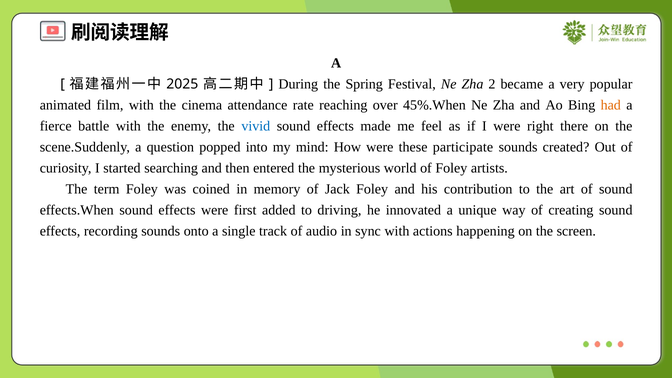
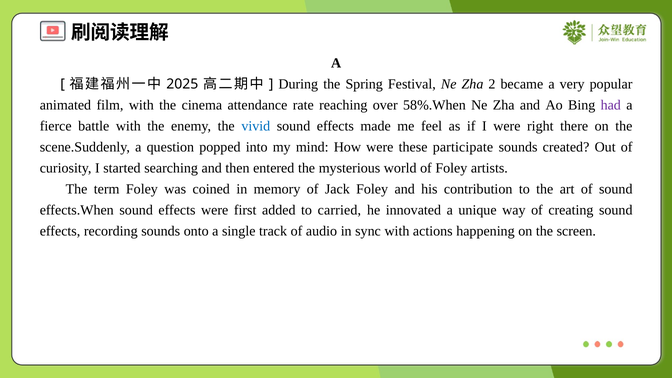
45%.When: 45%.When -> 58%.When
had colour: orange -> purple
driving: driving -> carried
